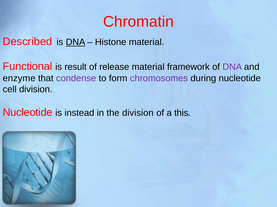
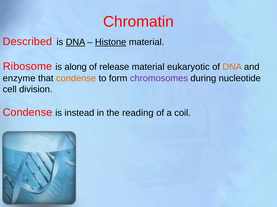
Histone underline: none -> present
Functional: Functional -> Ribosome
result: result -> along
framework: framework -> eukaryotic
DNA at (232, 67) colour: purple -> orange
condense at (76, 79) colour: purple -> orange
Nucleotide at (28, 113): Nucleotide -> Condense
the division: division -> reading
this: this -> coil
